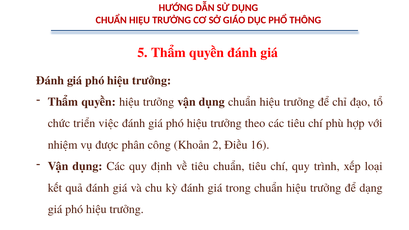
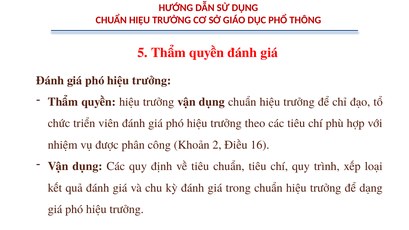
việc: việc -> viên
